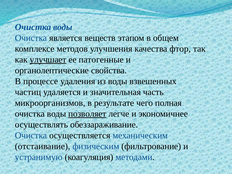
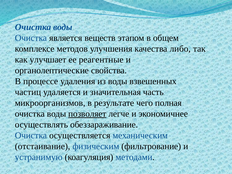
фтор: фтор -> либо
улучшает underline: present -> none
патогенные: патогенные -> реагентные
